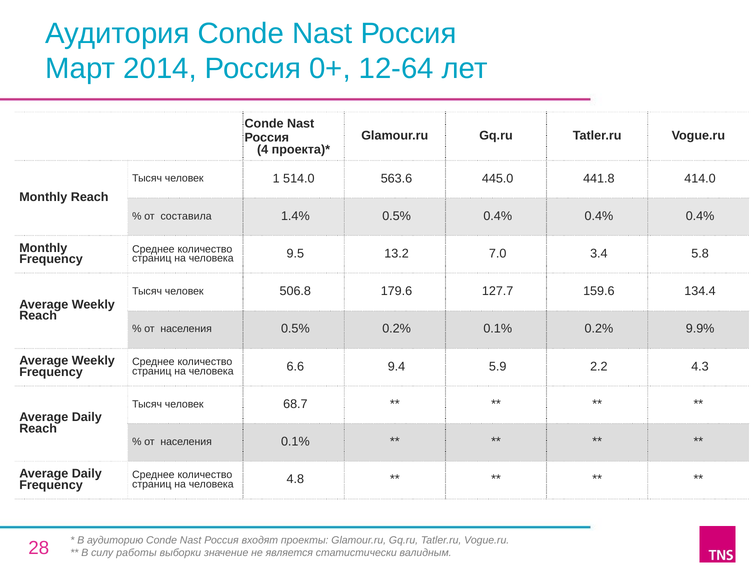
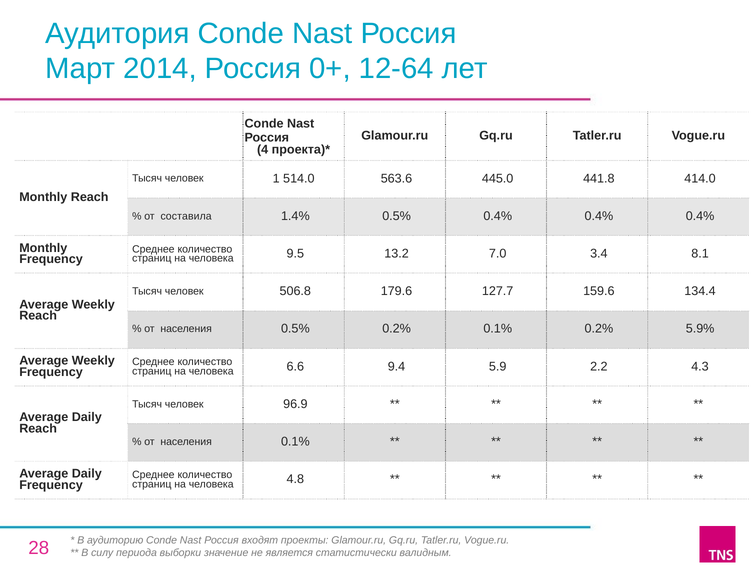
5.8: 5.8 -> 8.1
9.9%: 9.9% -> 5.9%
68.7: 68.7 -> 96.9
работы: работы -> периода
